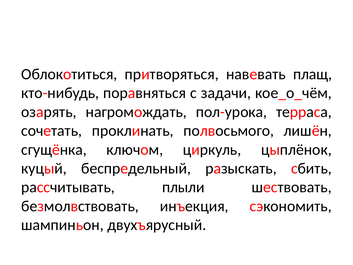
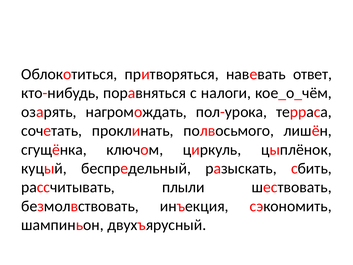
плащ: плащ -> ответ
задачи: задачи -> налоги
